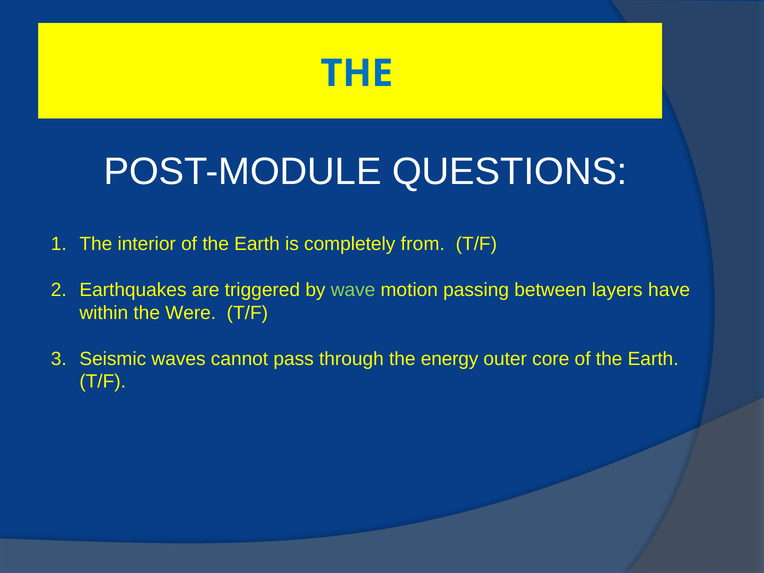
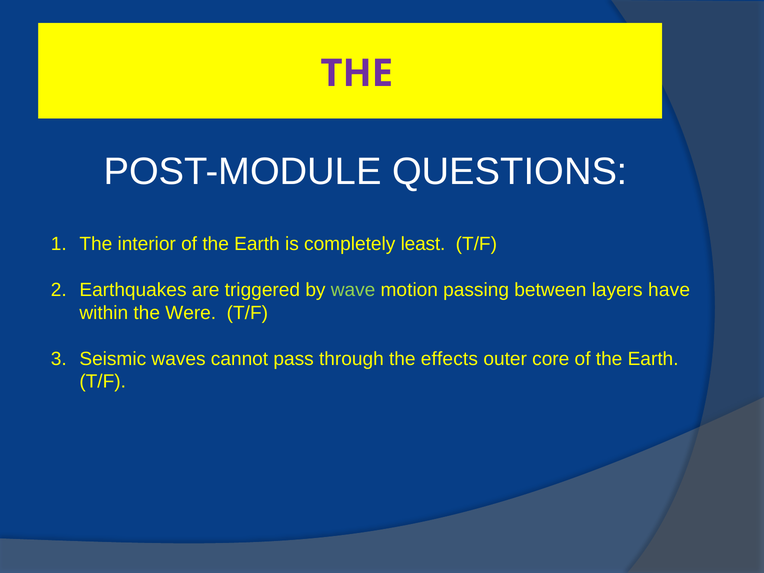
THE at (357, 73) colour: blue -> purple
from: from -> least
energy: energy -> effects
